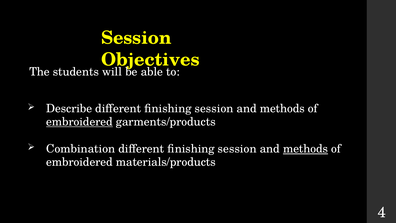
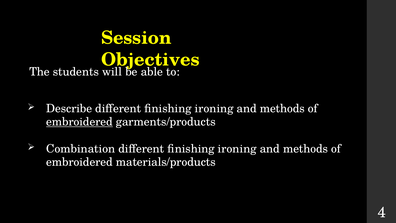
Describe different finishing session: session -> ironing
session at (237, 149): session -> ironing
methods at (306, 149) underline: present -> none
